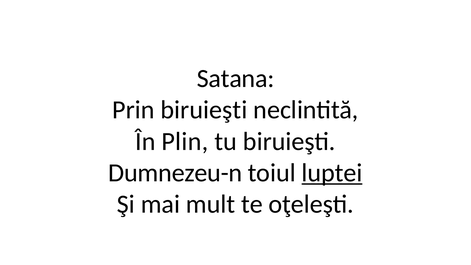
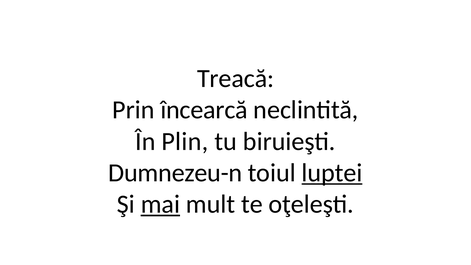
Satana: Satana -> Treacă
Prin biruieşti: biruieşti -> încearcă
mai underline: none -> present
